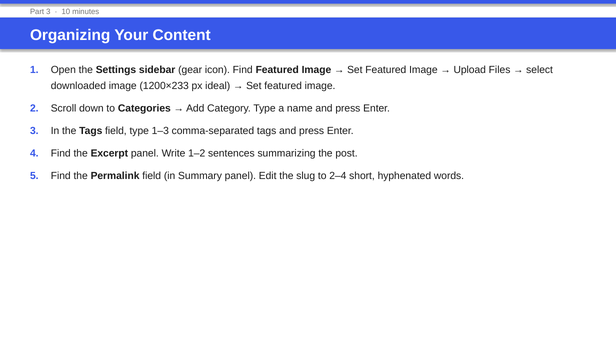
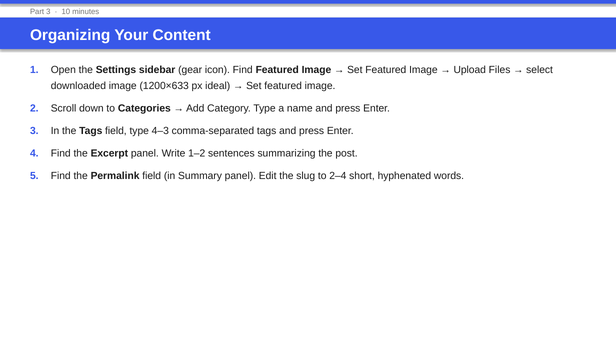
1200×233: 1200×233 -> 1200×633
1–3: 1–3 -> 4–3
